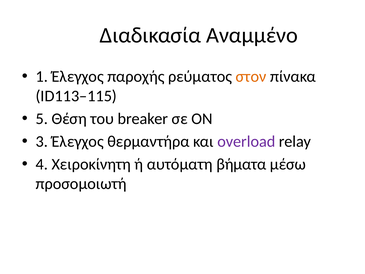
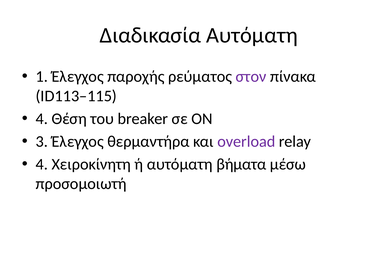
Αναμμένο at (252, 35): Αναμμένο -> Αυτόματη
στον colour: orange -> purple
5 at (42, 119): 5 -> 4
